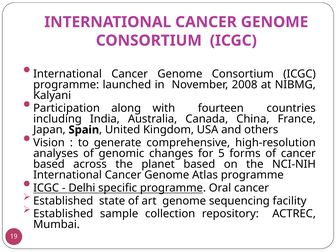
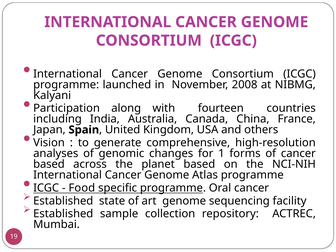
5: 5 -> 1
Delhi: Delhi -> Food
